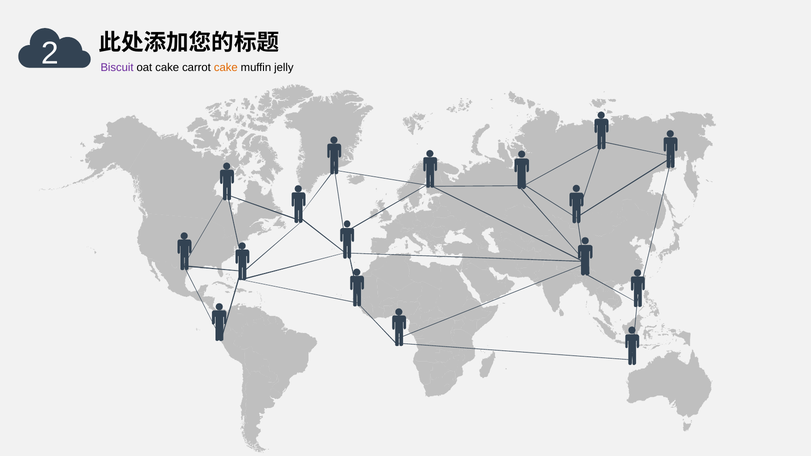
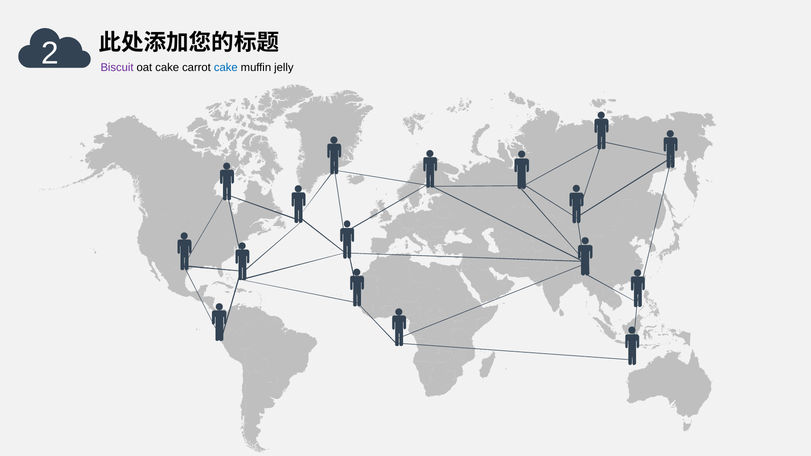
cake at (226, 67) colour: orange -> blue
